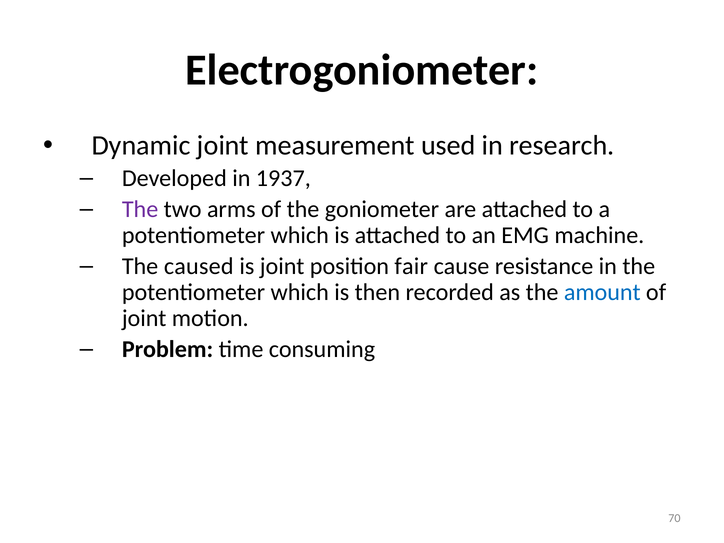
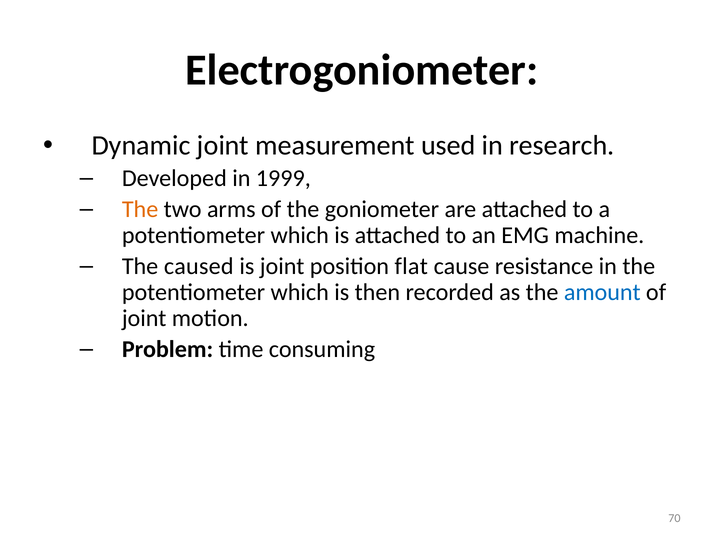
1937: 1937 -> 1999
The at (140, 209) colour: purple -> orange
fair: fair -> flat
